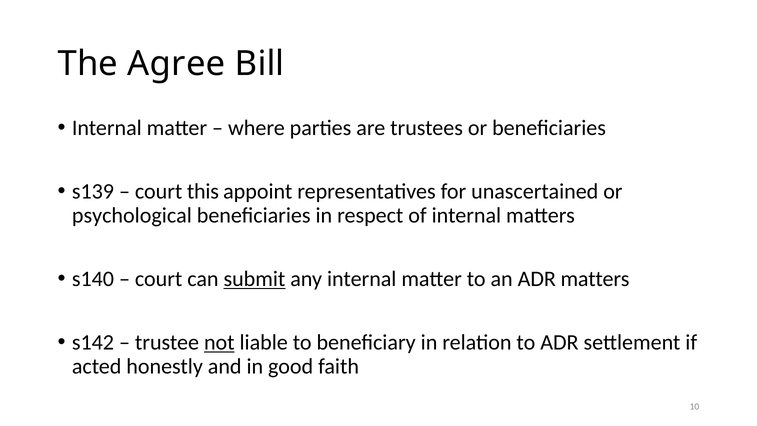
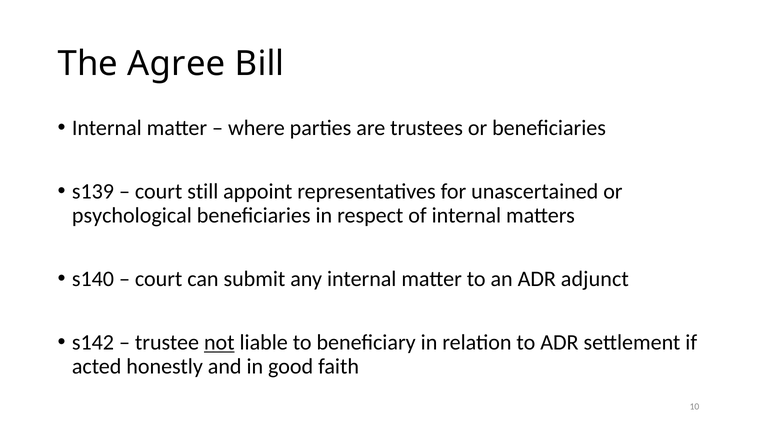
this: this -> still
submit underline: present -> none
ADR matters: matters -> adjunct
